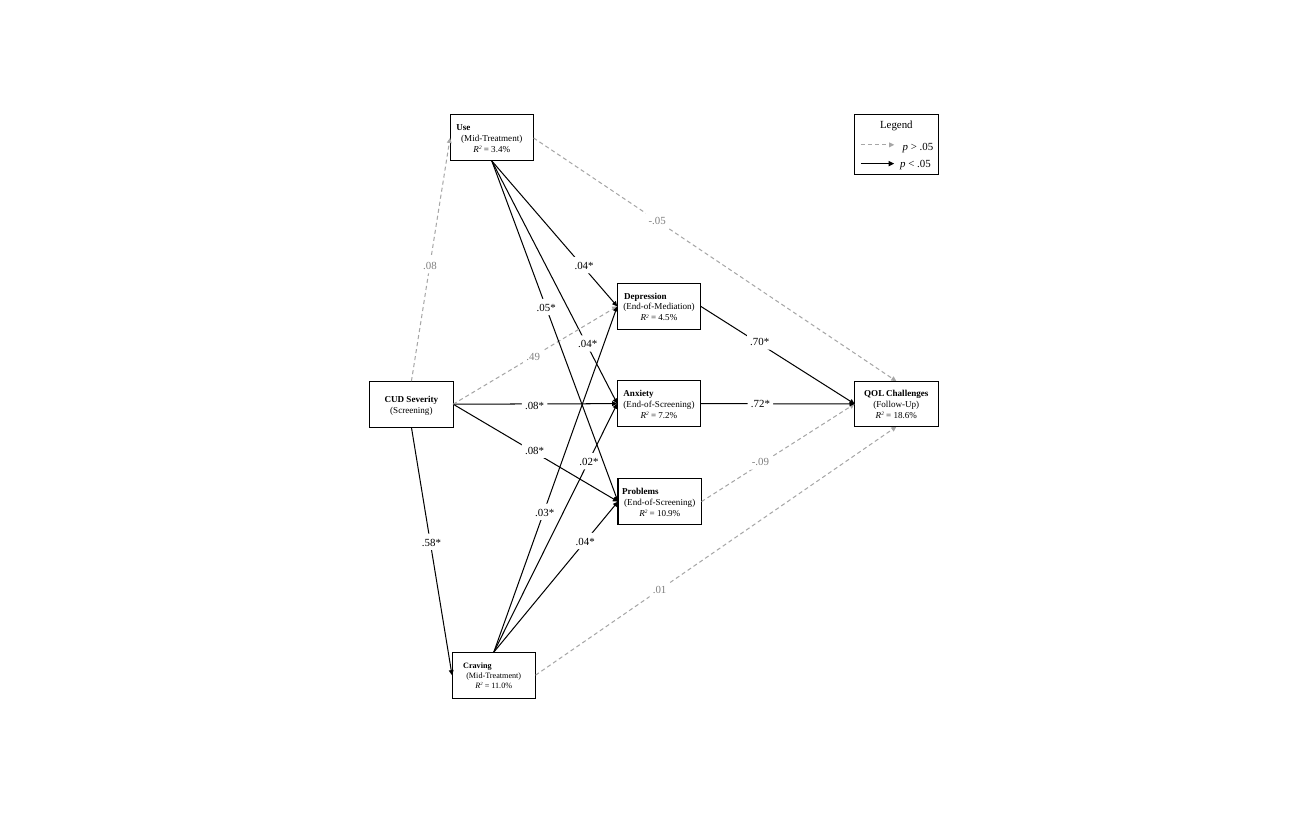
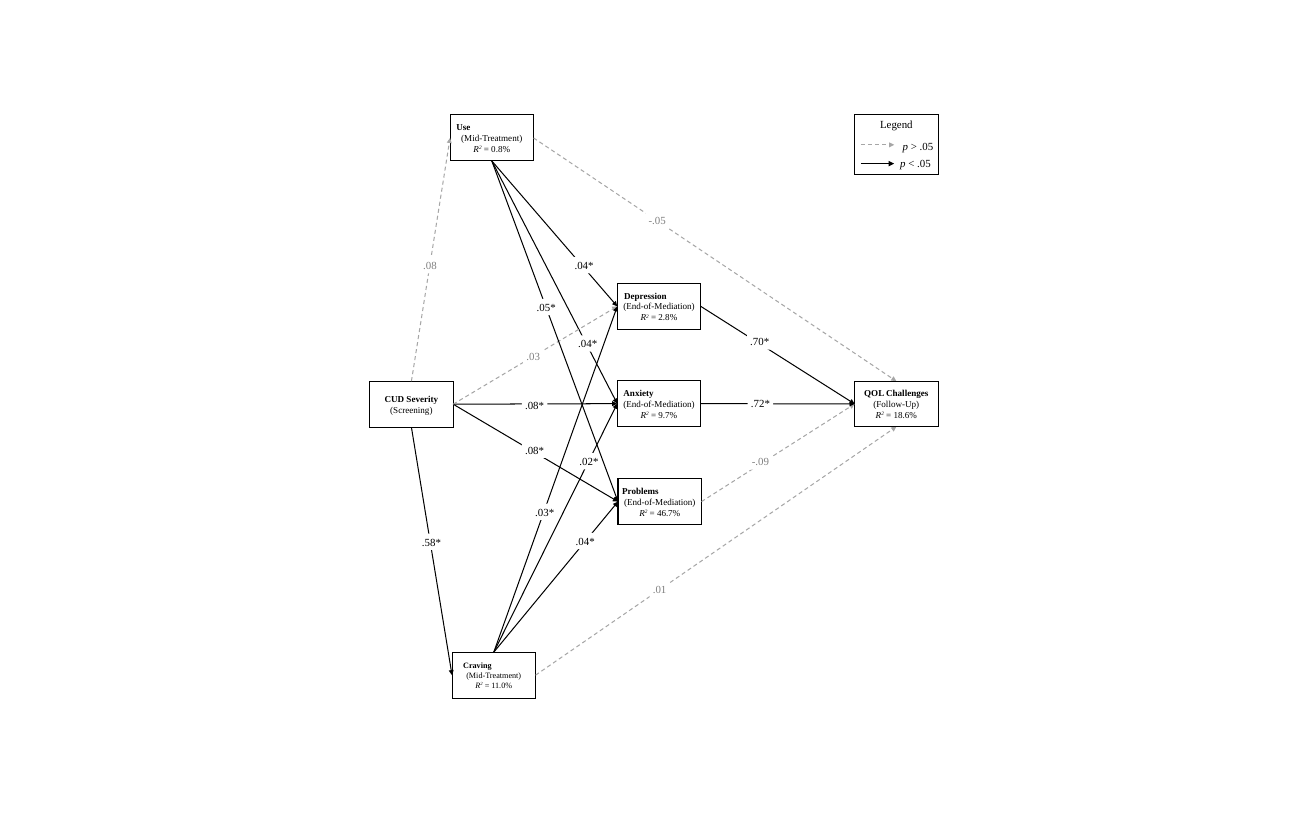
3.4%: 3.4% -> 0.8%
4.5%: 4.5% -> 2.8%
.49: .49 -> .03
End-of-Screening at (659, 404): End-of-Screening -> End-of-Mediation
7.2%: 7.2% -> 9.7%
End-of-Screening at (660, 502): End-of-Screening -> End-of-Mediation
10.9%: 10.9% -> 46.7%
